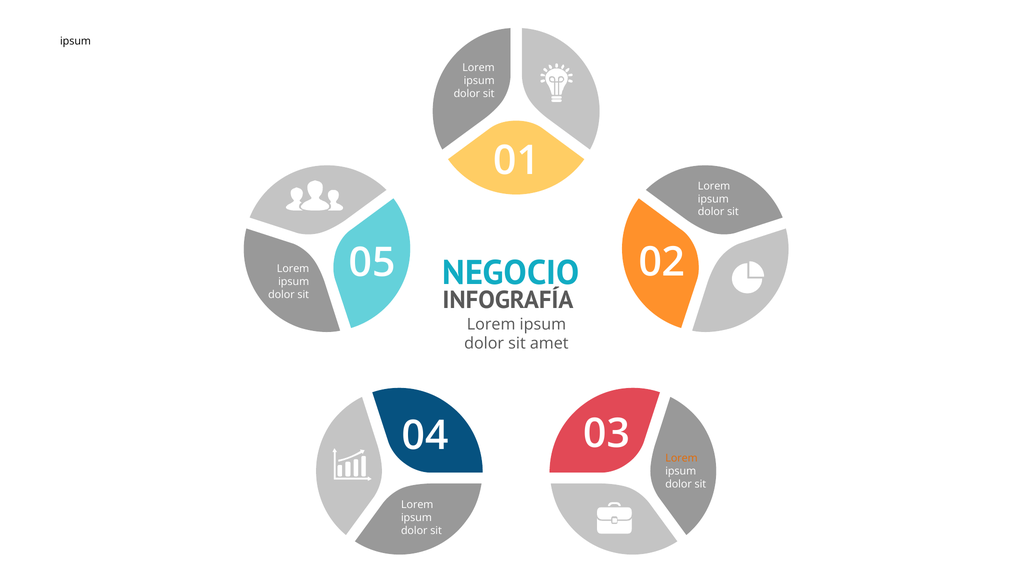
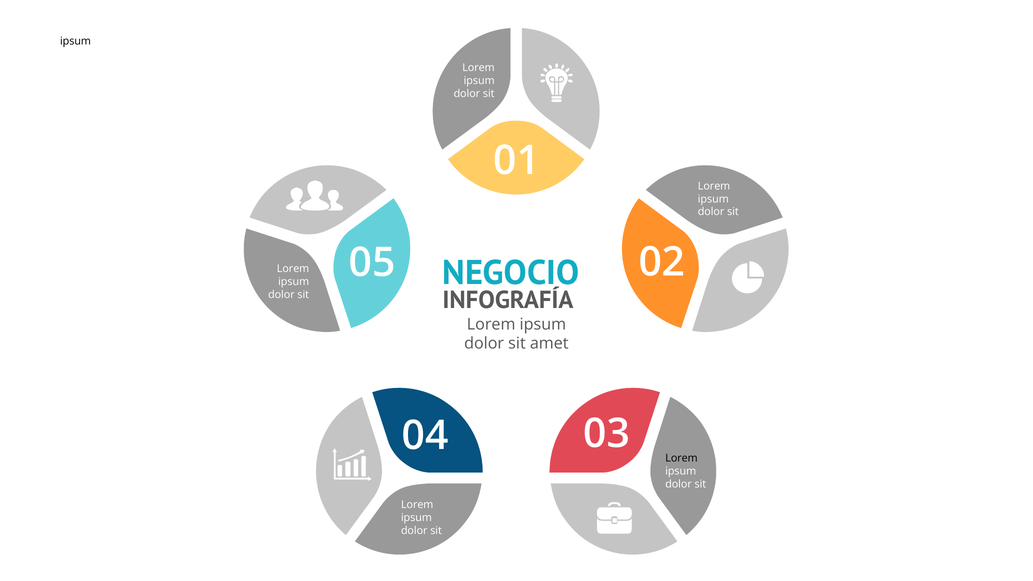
Lorem at (681, 458) colour: orange -> black
